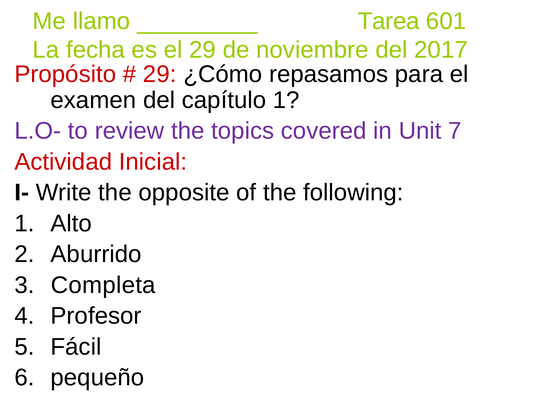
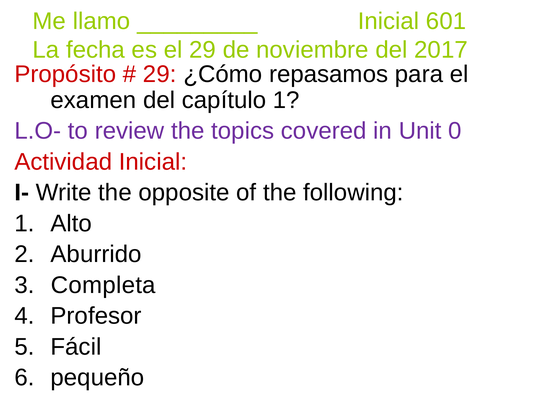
Tarea at (389, 21): Tarea -> Inicial
7: 7 -> 0
